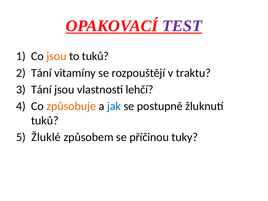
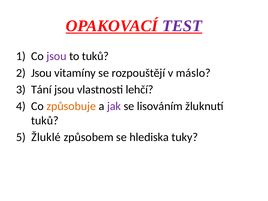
jsou at (56, 56) colour: orange -> purple
Tání at (41, 73): Tání -> Jsou
traktu: traktu -> máslo
jak colour: blue -> purple
postupně: postupně -> lisováním
příčinou: příčinou -> hlediska
